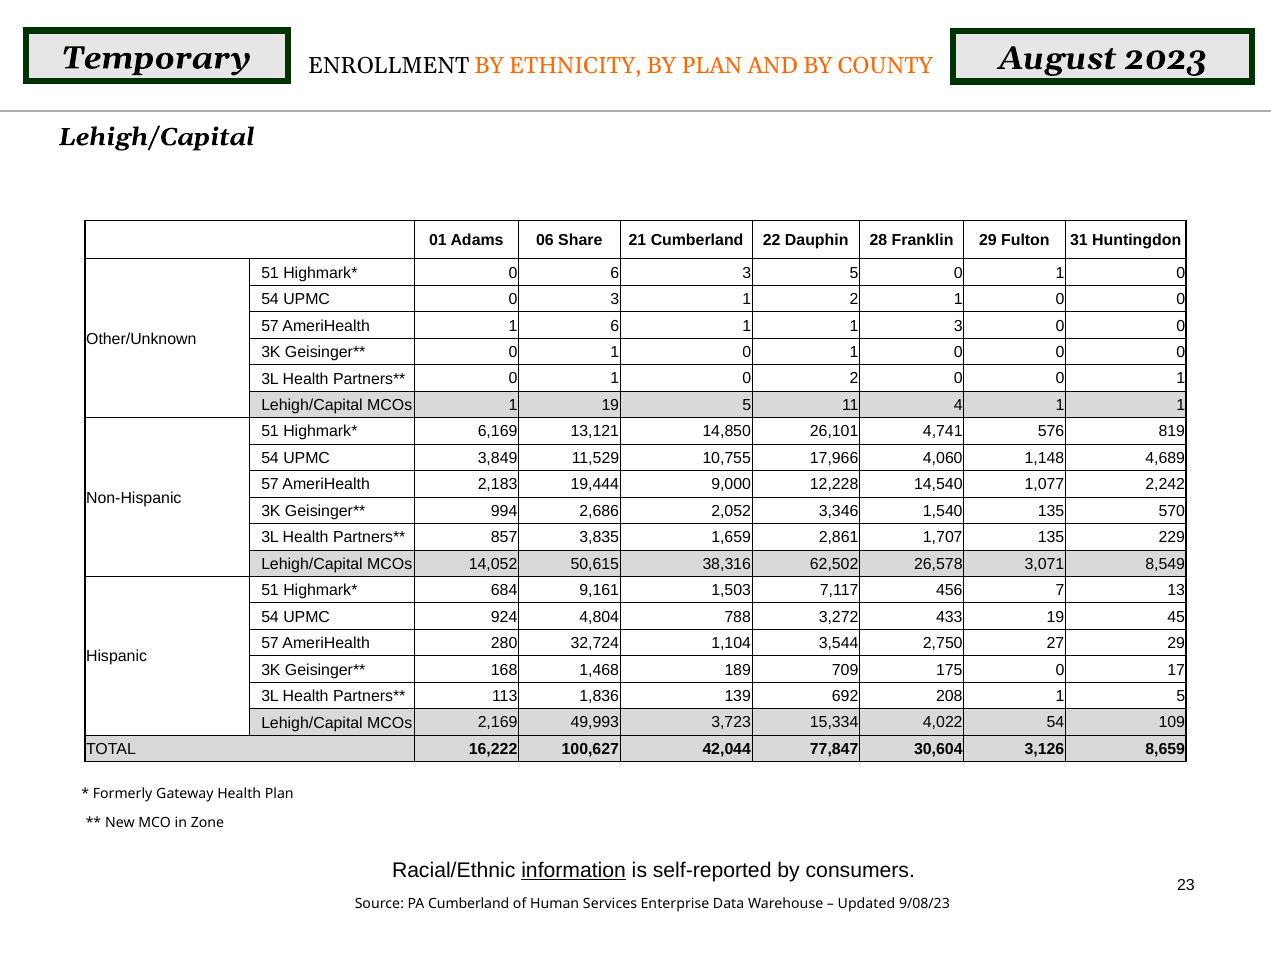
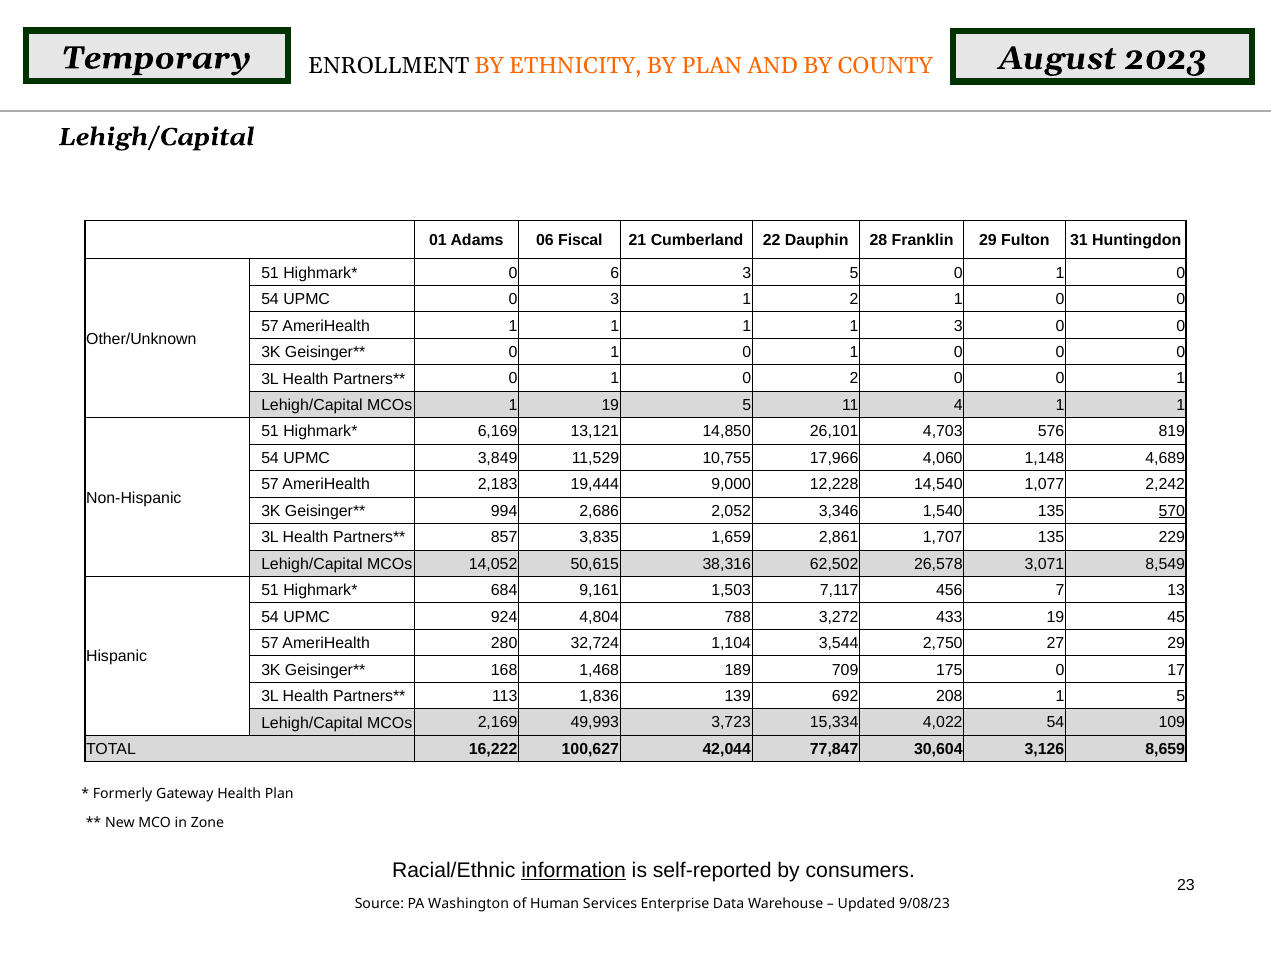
Share: Share -> Fiscal
AmeriHealth 1 6: 6 -> 1
4,741: 4,741 -> 4,703
570 underline: none -> present
PA Cumberland: Cumberland -> Washington
